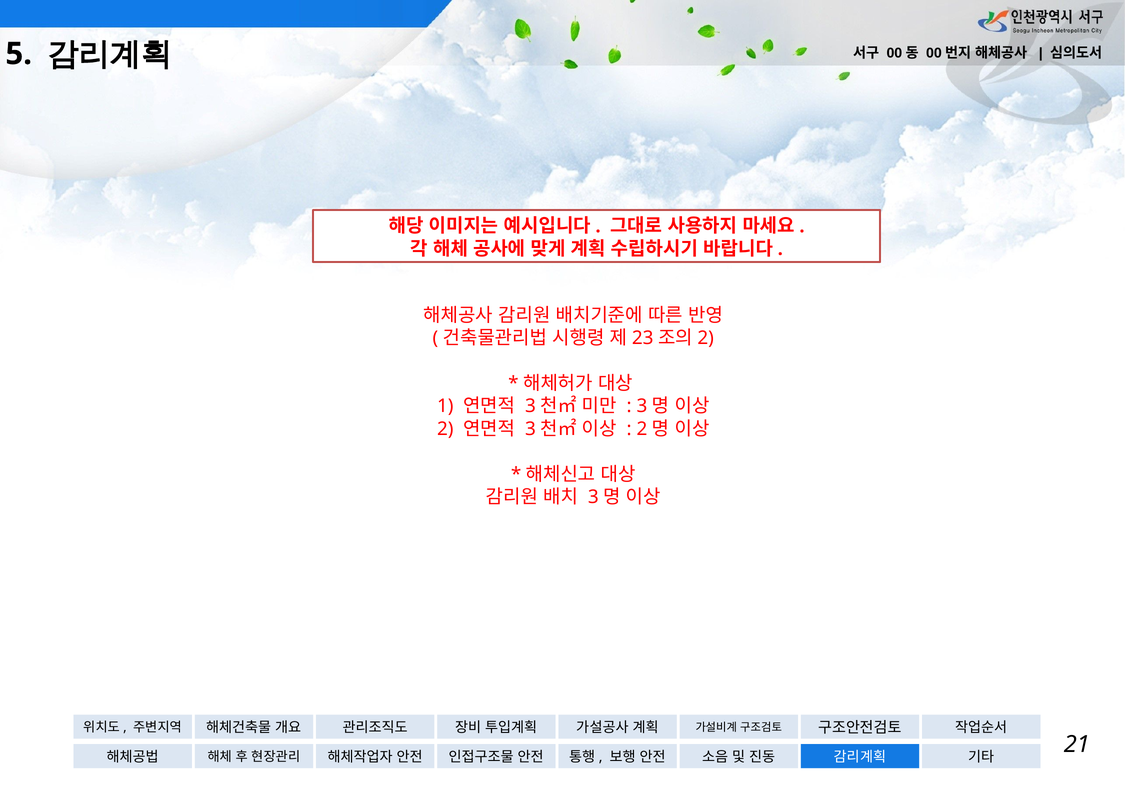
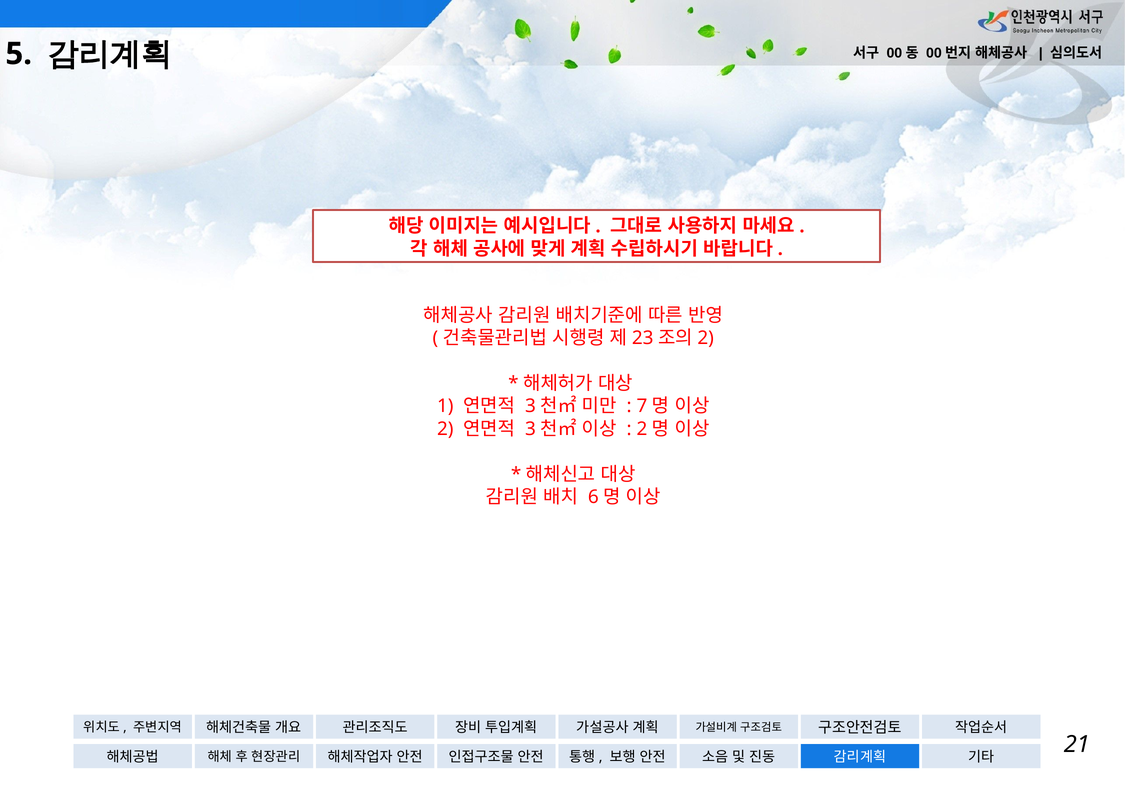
3 at (642, 406): 3 -> 7
3 at (593, 497): 3 -> 6
